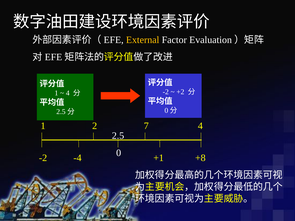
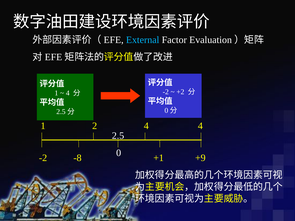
External colour: yellow -> light blue
2 7: 7 -> 4
-4: -4 -> -8
+8: +8 -> +9
